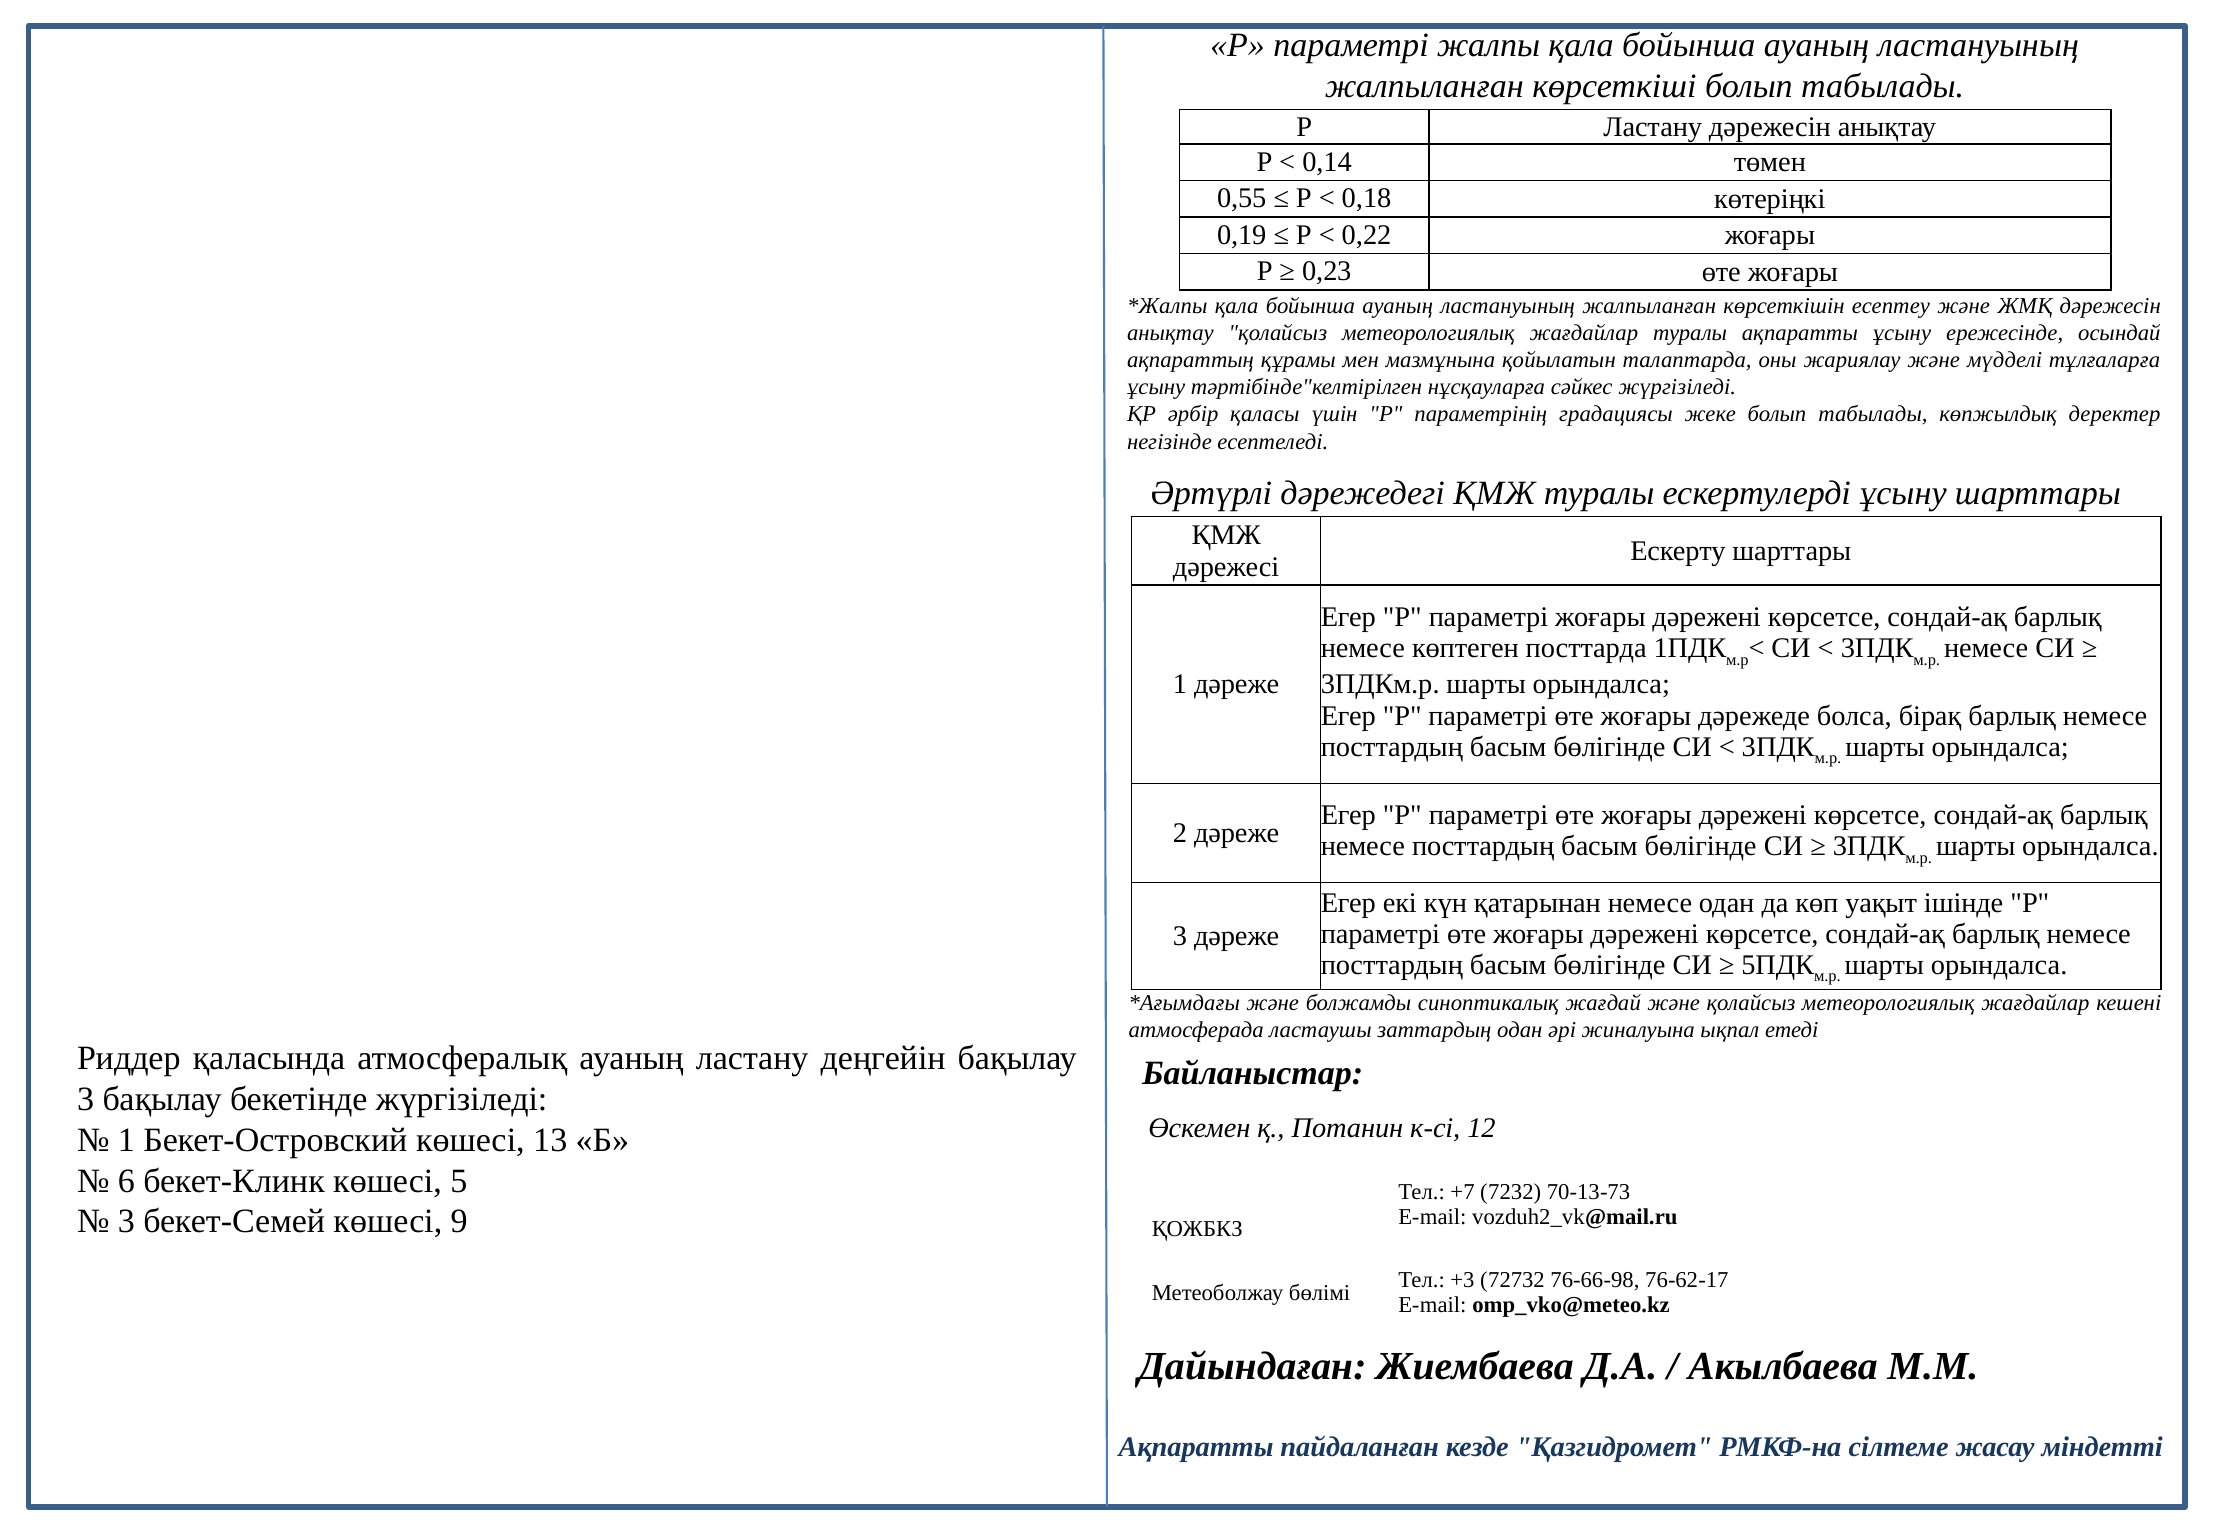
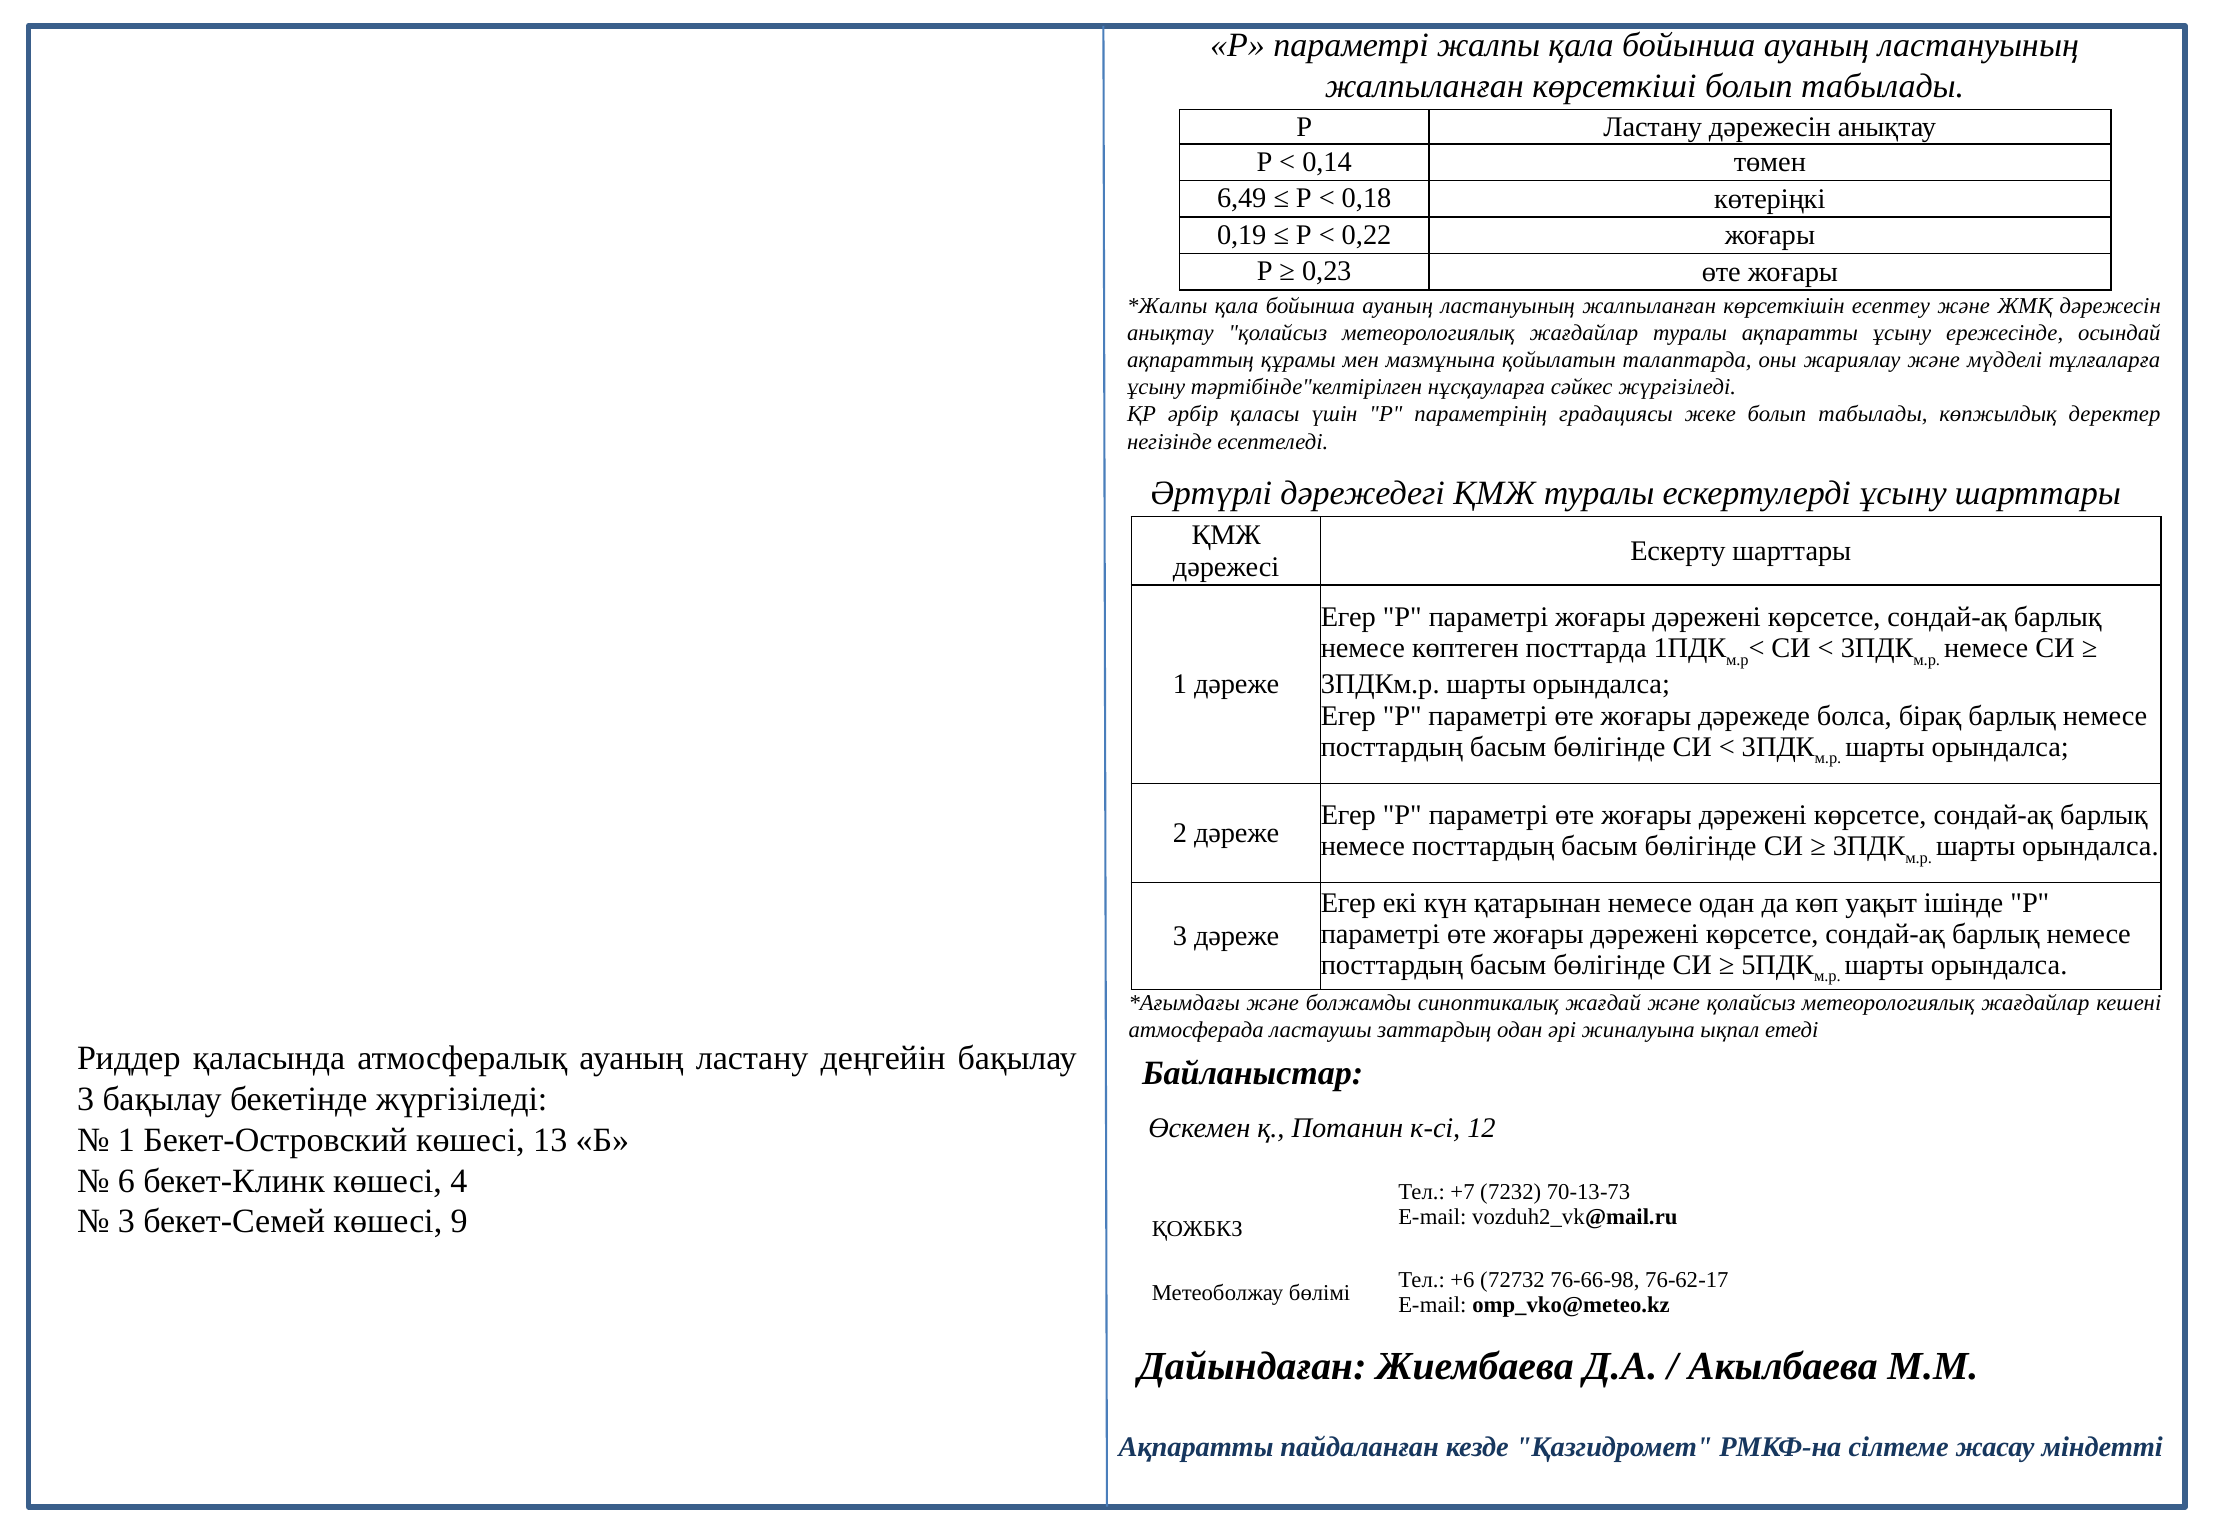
0,55: 0,55 -> 6,49
5: 5 -> 4
+3: +3 -> +6
